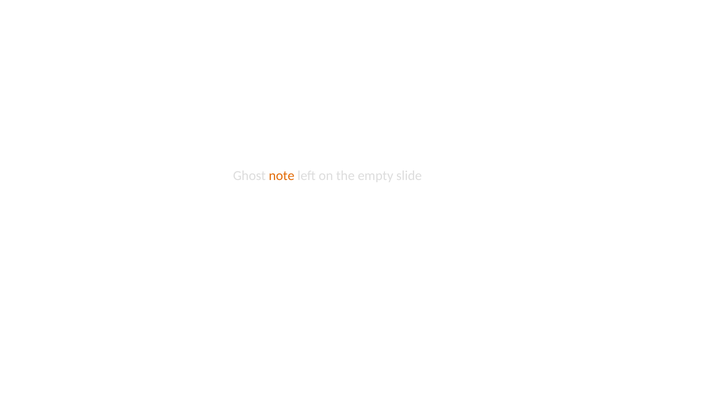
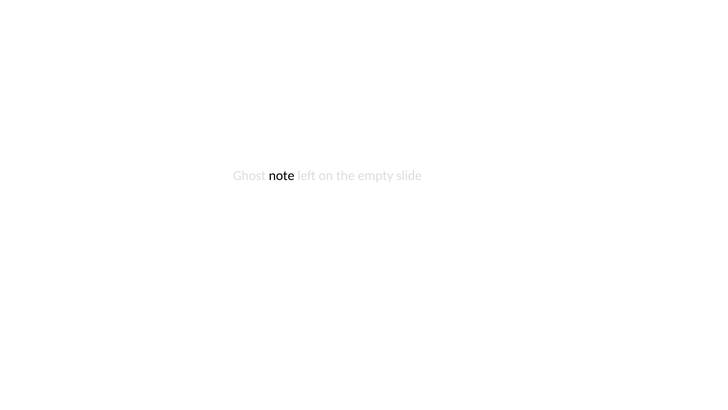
note colour: orange -> black
